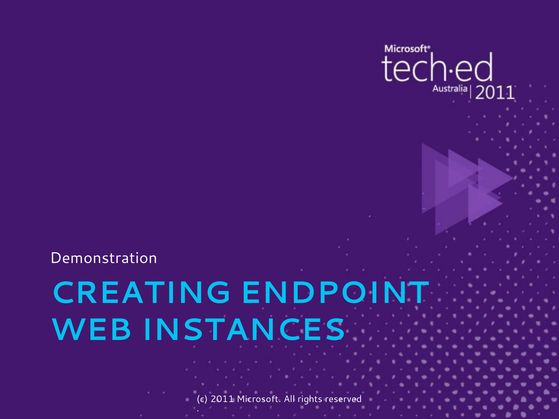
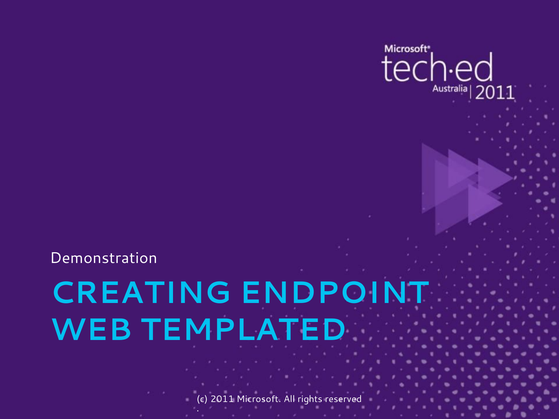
INSTANCES: INSTANCES -> TEMPLATED
